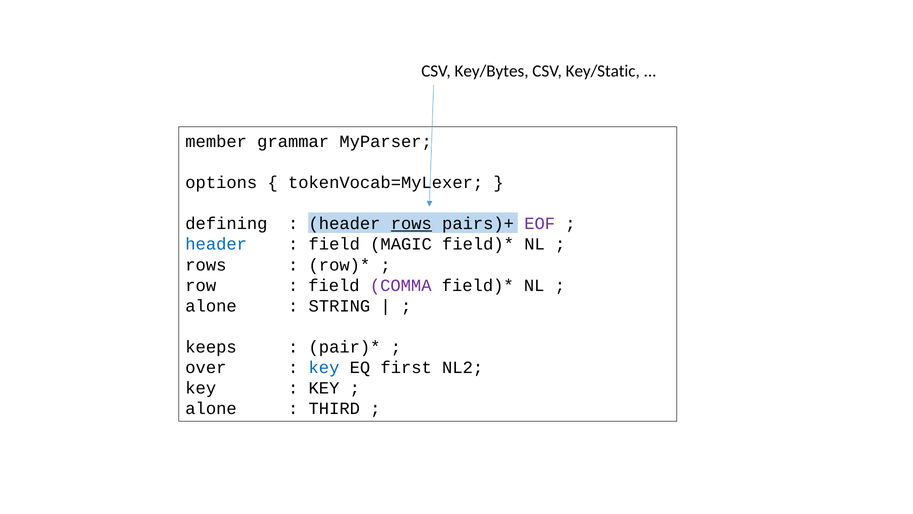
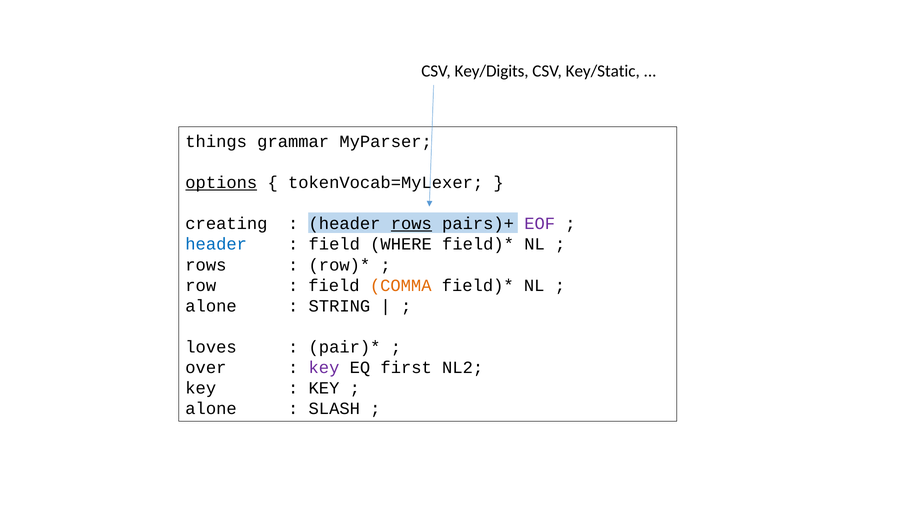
Key/Bytes: Key/Bytes -> Key/Digits
member: member -> things
options underline: none -> present
defining: defining -> creating
MAGIC: MAGIC -> WHERE
COMMA colour: purple -> orange
keeps: keeps -> loves
key at (324, 367) colour: blue -> purple
THIRD: THIRD -> SLASH
